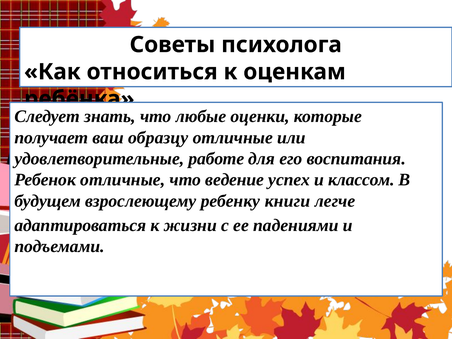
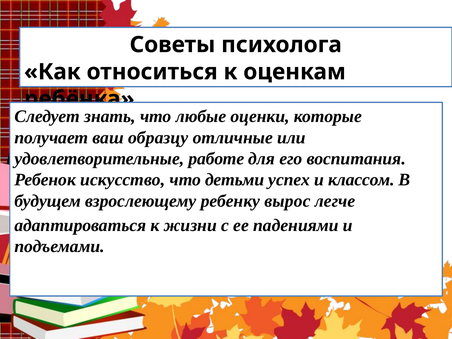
Ребенок отличные: отличные -> искусство
ведение: ведение -> детьми
книги: книги -> вырос
